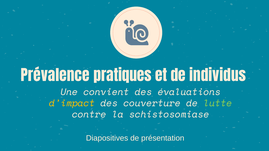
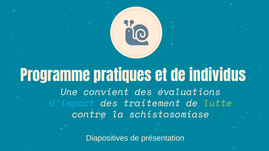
Prévalence: Prévalence -> Programme
d’impact colour: yellow -> light blue
couverture: couverture -> traitement
